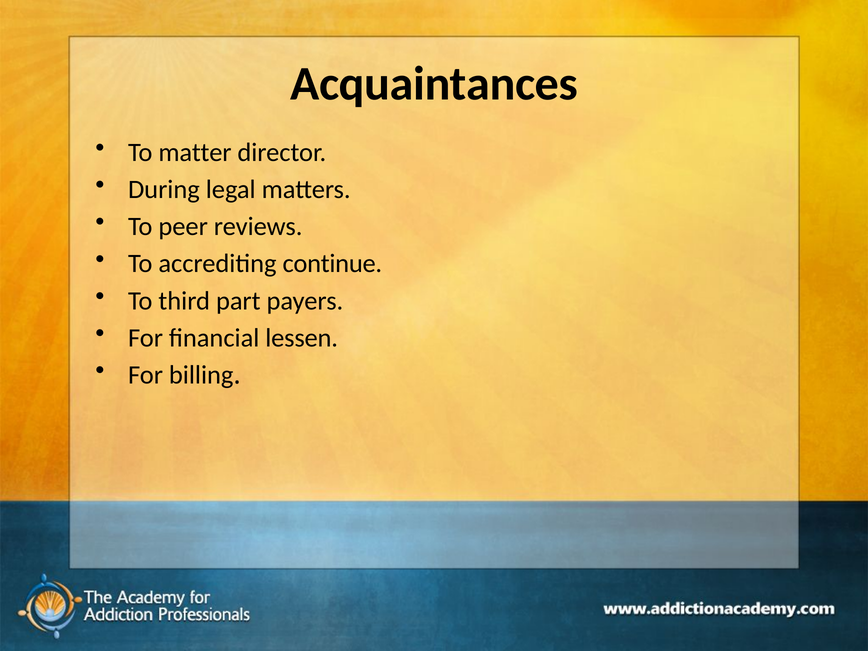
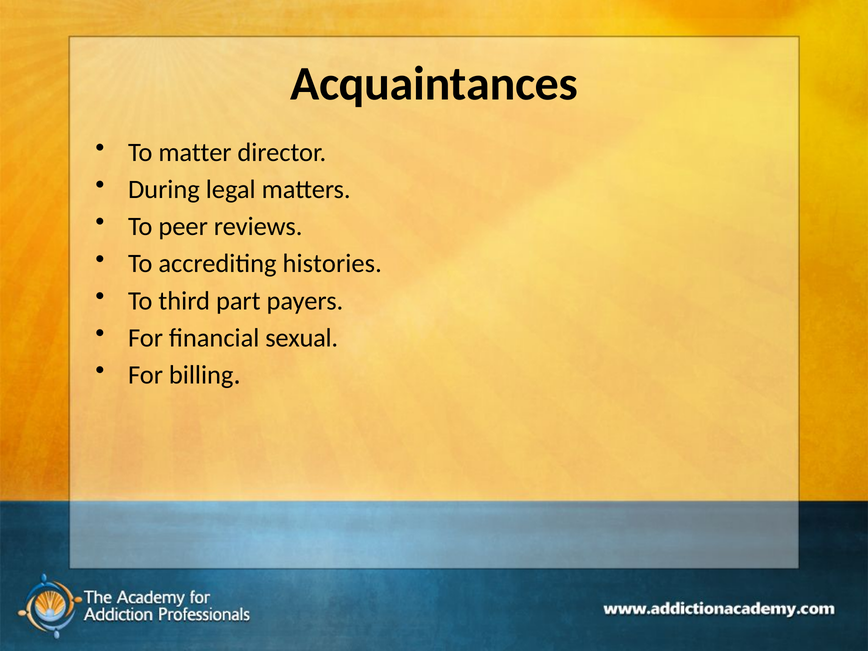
continue: continue -> histories
lessen: lessen -> sexual
